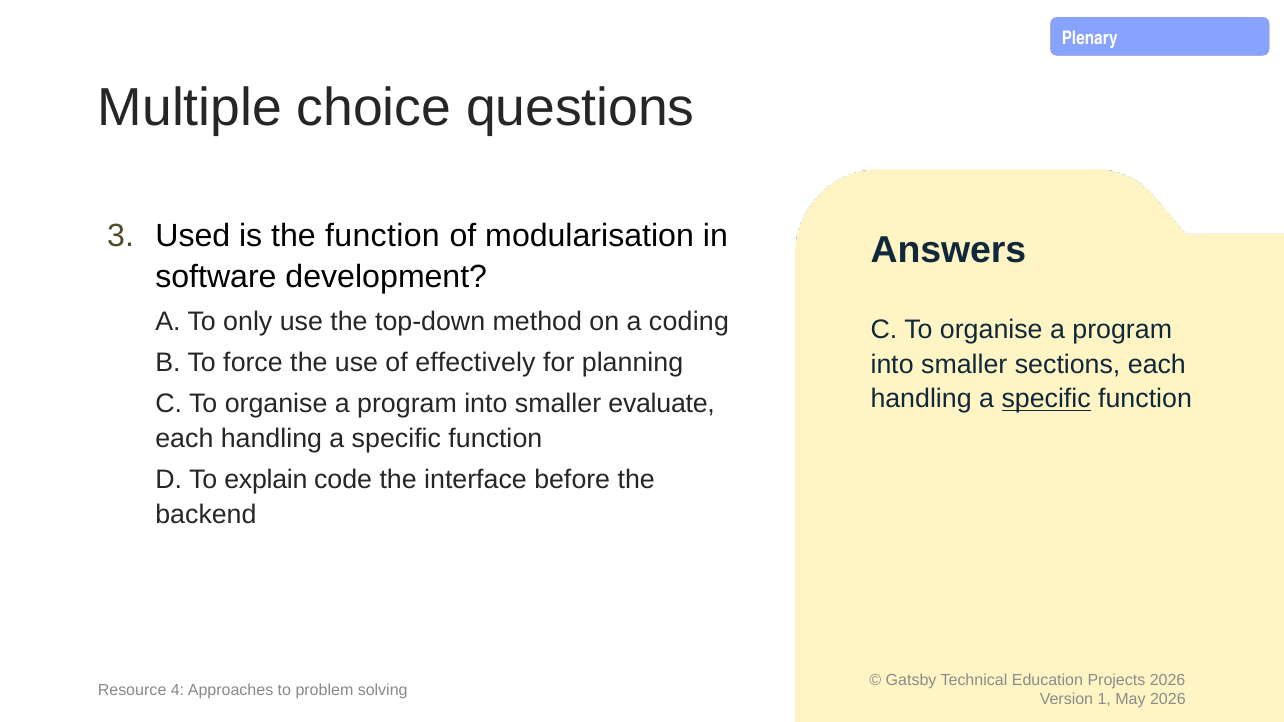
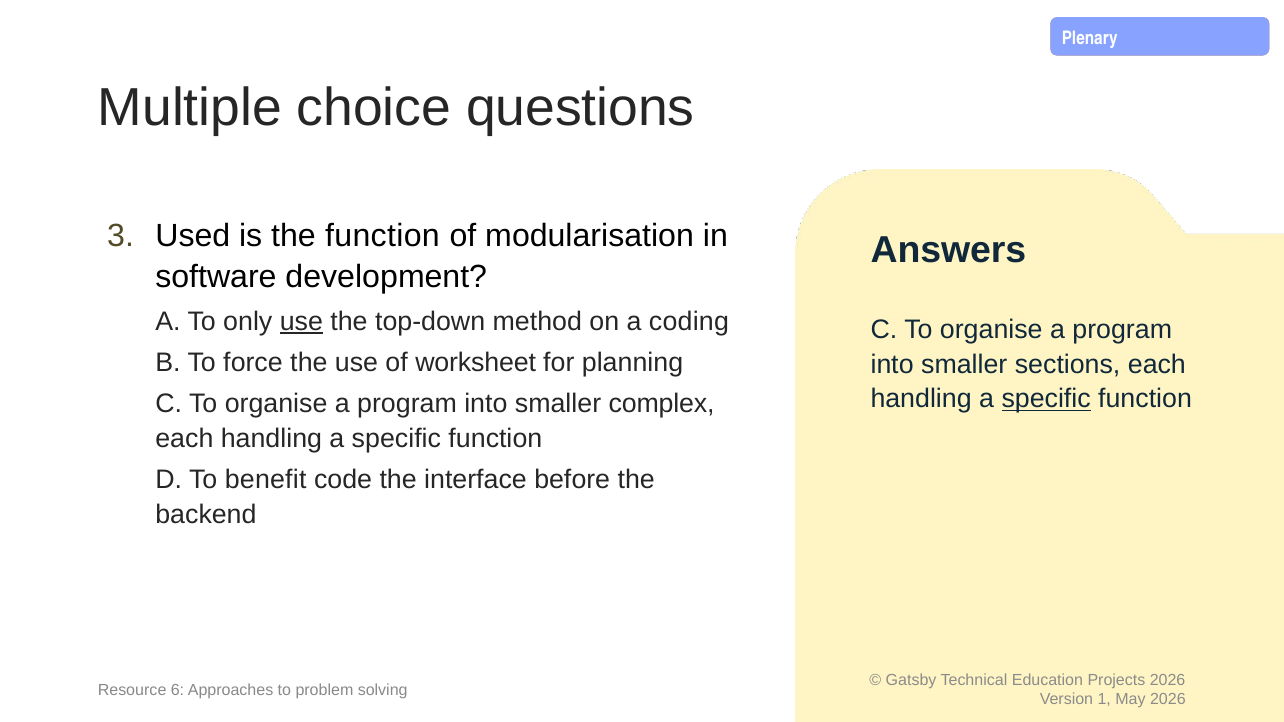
use at (301, 322) underline: none -> present
effectively: effectively -> worksheet
evaluate: evaluate -> complex
explain: explain -> benefit
4: 4 -> 6
